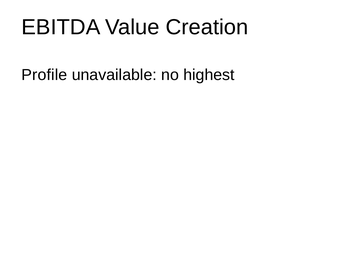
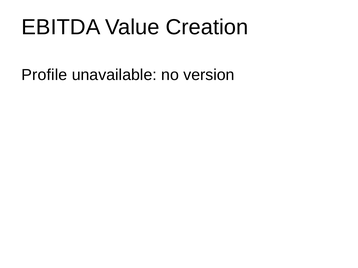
highest: highest -> version
